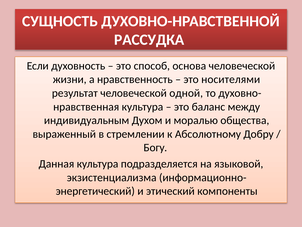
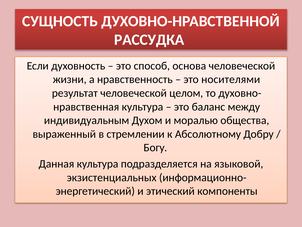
одной: одной -> целом
экзистенциализма: экзистенциализма -> экзистенциальных
